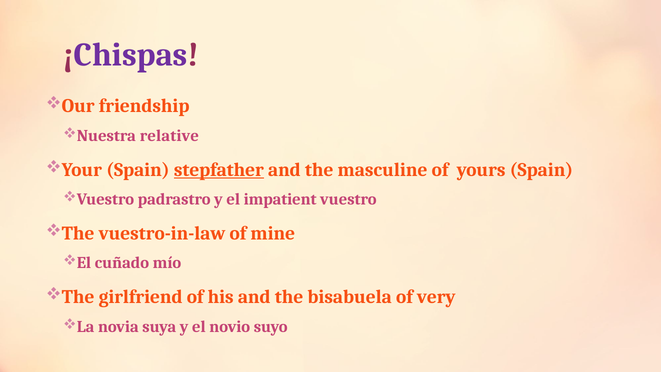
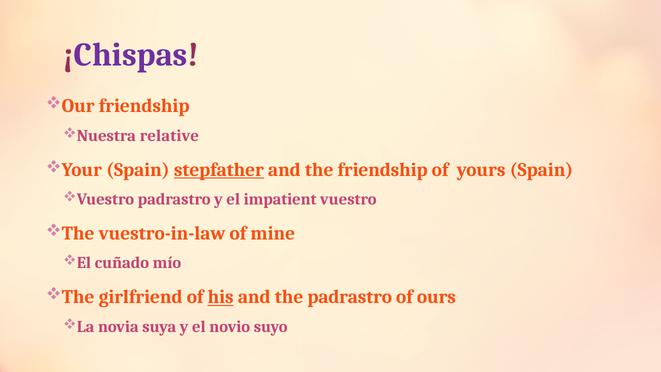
the masculine: masculine -> friendship
his underline: none -> present
the bisabuela: bisabuela -> padrastro
very: very -> ours
